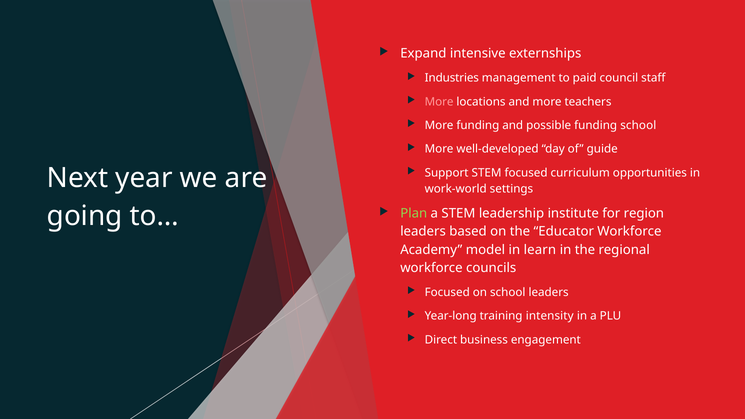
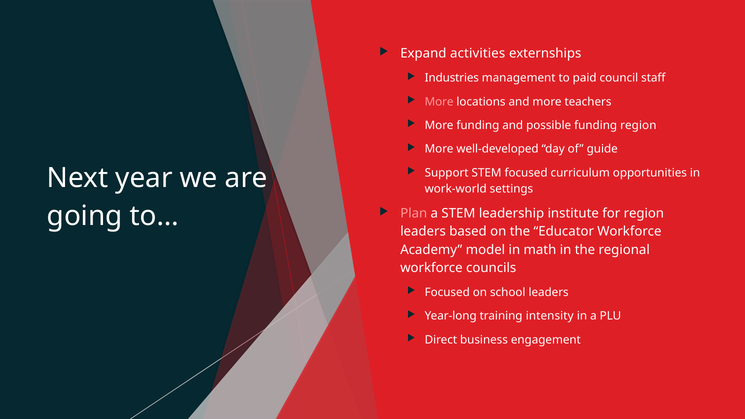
intensive: intensive -> activities
funding school: school -> region
Plan colour: light green -> pink
learn: learn -> math
